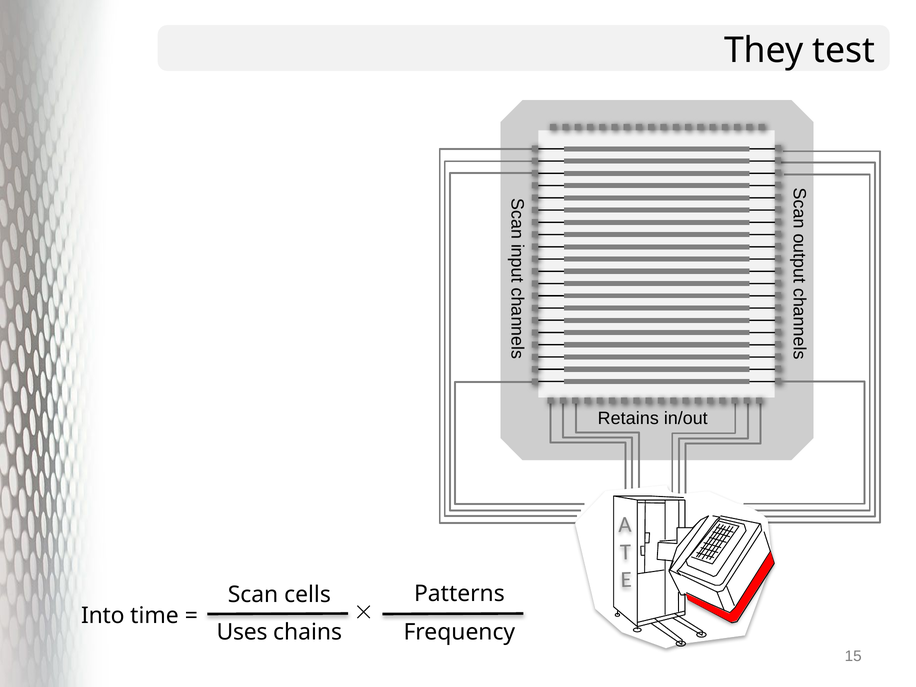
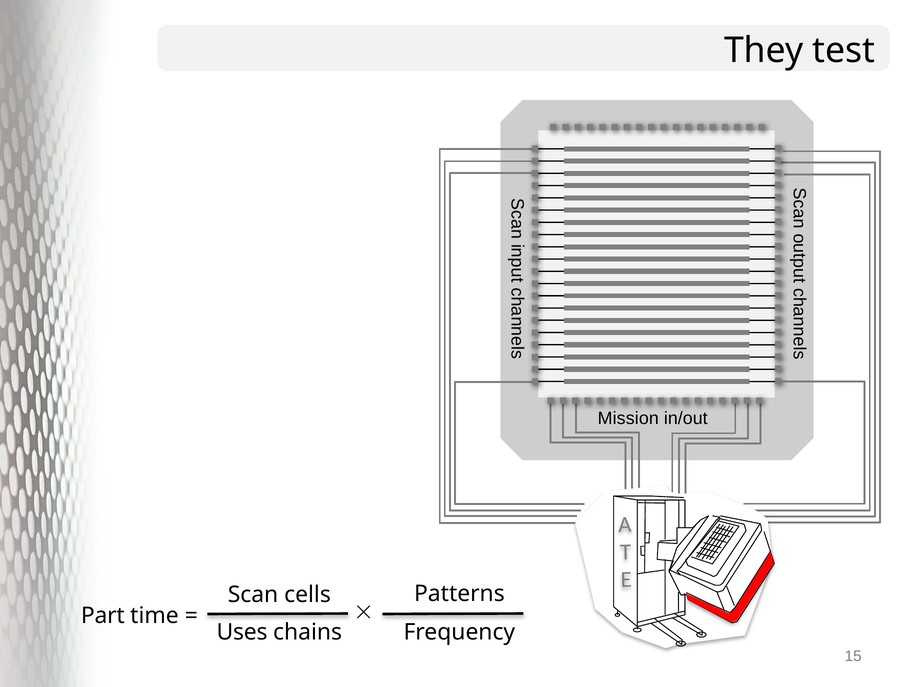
Retains: Retains -> Mission
Into: Into -> Part
